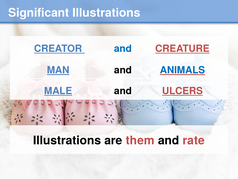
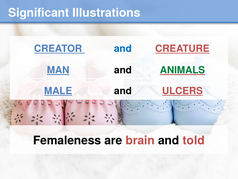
ANIMALS colour: blue -> green
Illustrations at (67, 140): Illustrations -> Femaleness
them: them -> brain
rate: rate -> told
